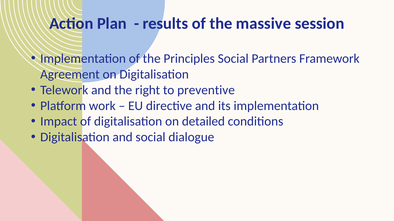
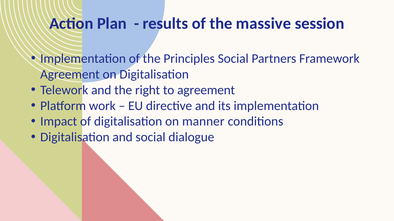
to preventive: preventive -> agreement
detailed: detailed -> manner
